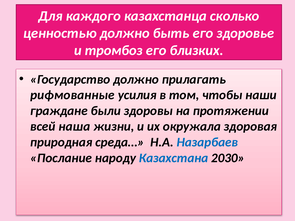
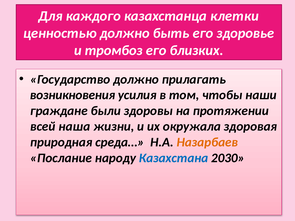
сколько: сколько -> клетки
рифмованные: рифмованные -> возникновения
Назарбаев colour: blue -> orange
